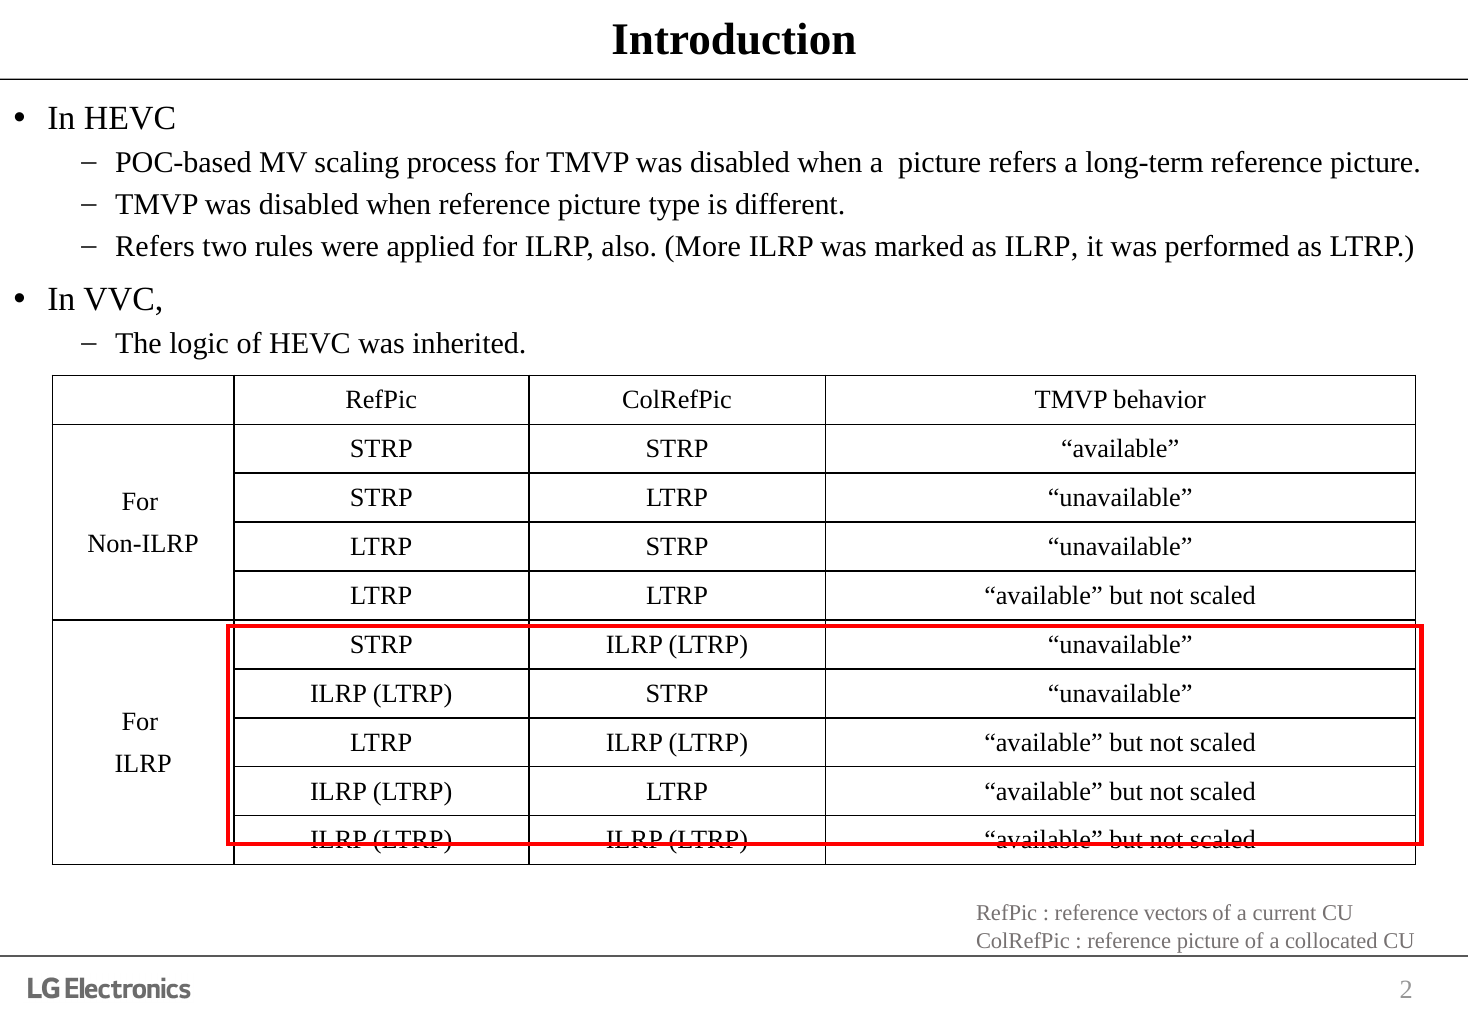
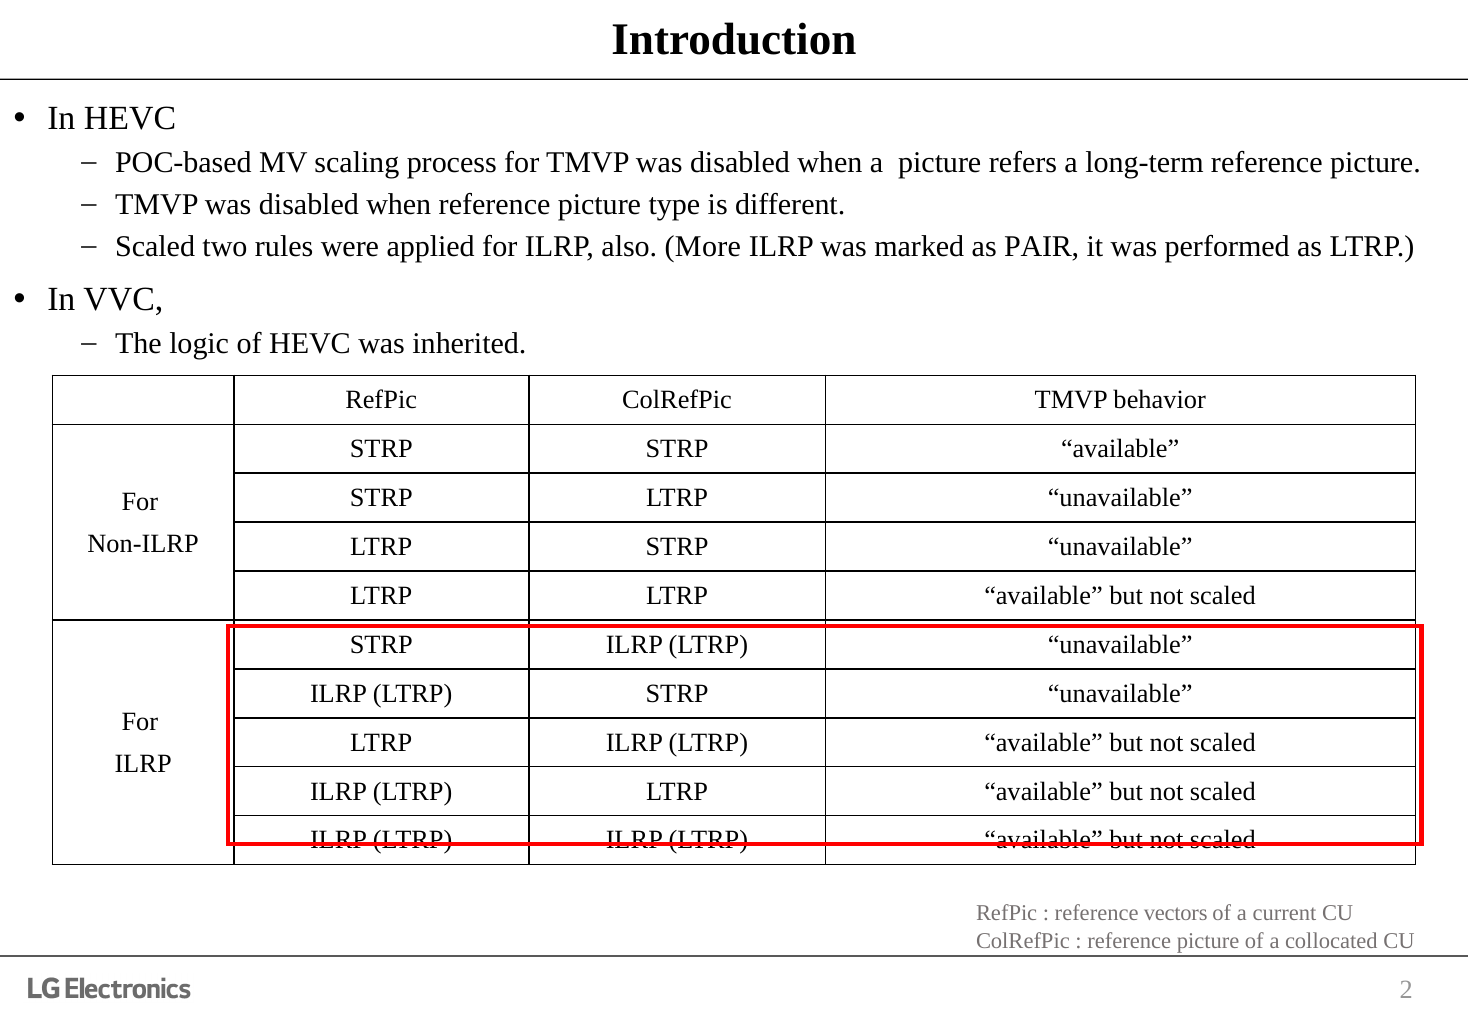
Refers at (155, 246): Refers -> Scaled
as ILRP: ILRP -> PAIR
